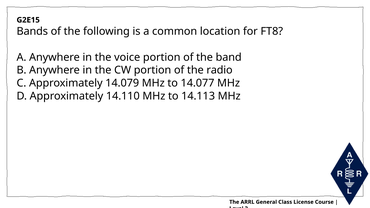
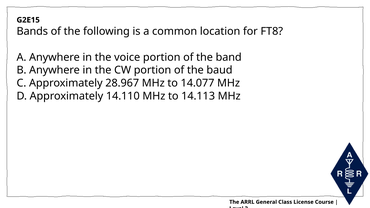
radio: radio -> baud
14.079: 14.079 -> 28.967
